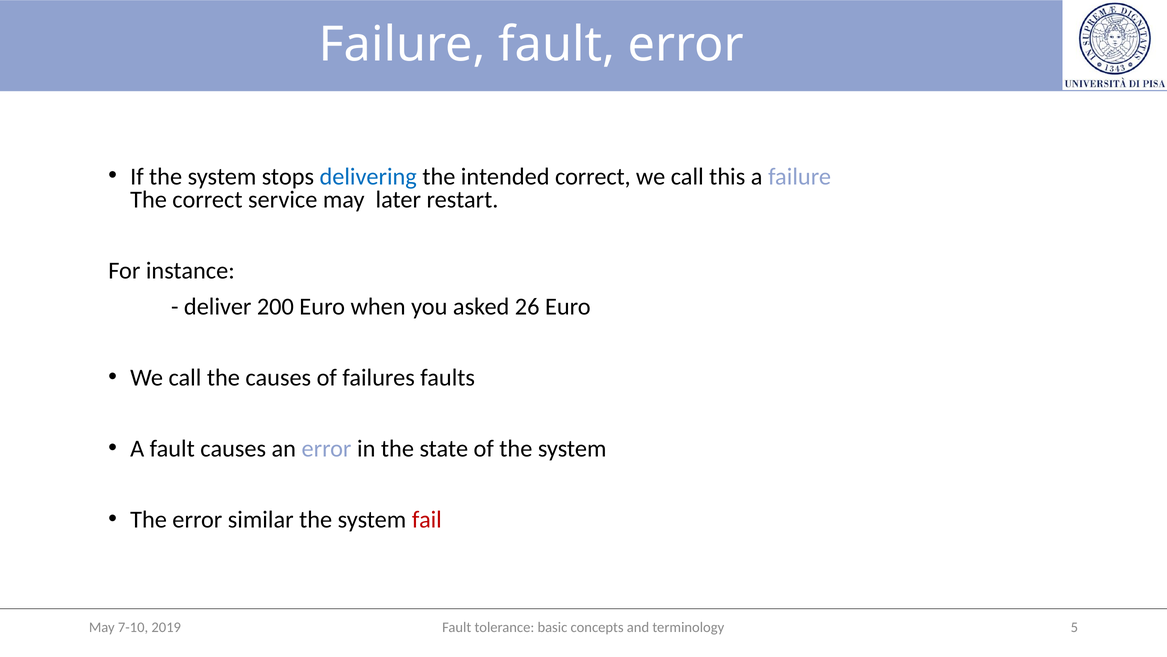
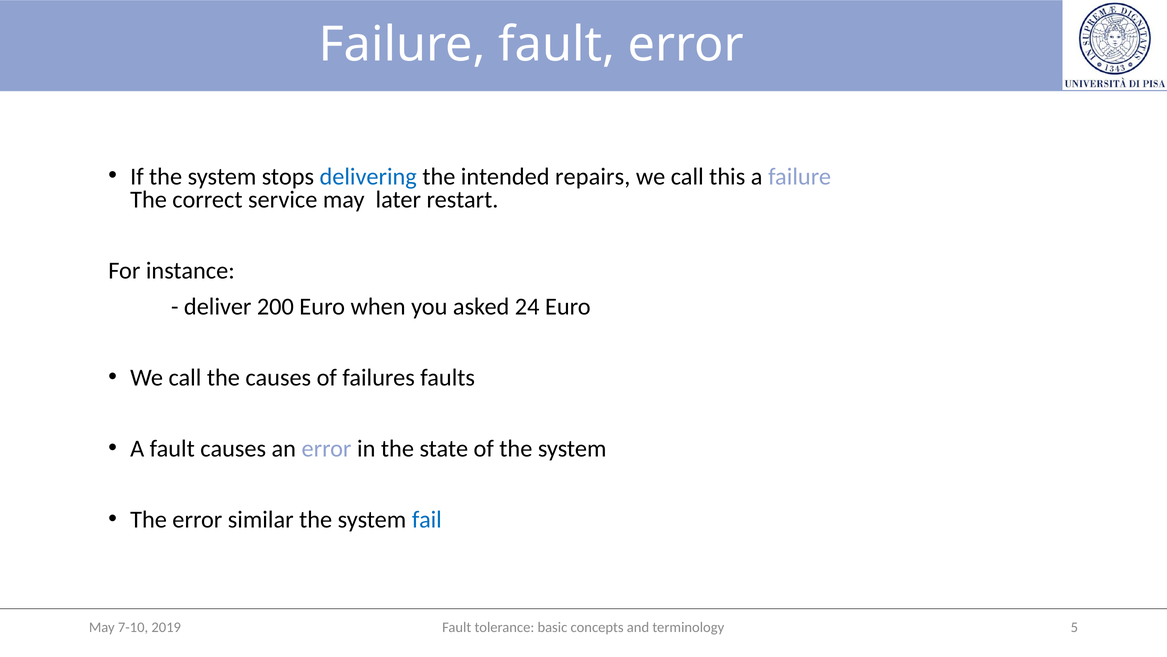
intended correct: correct -> repairs
26: 26 -> 24
fail colour: red -> blue
